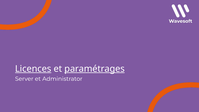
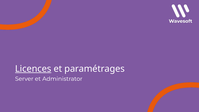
paramétrages underline: present -> none
